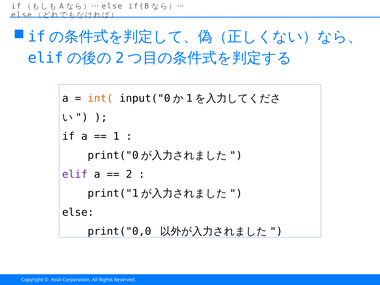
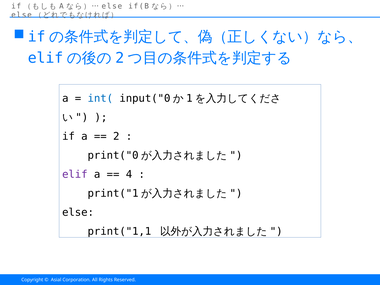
int( colour: orange -> blue
1: 1 -> 2
2: 2 -> 4
print("0,0: print("0,0 -> print("1,1
